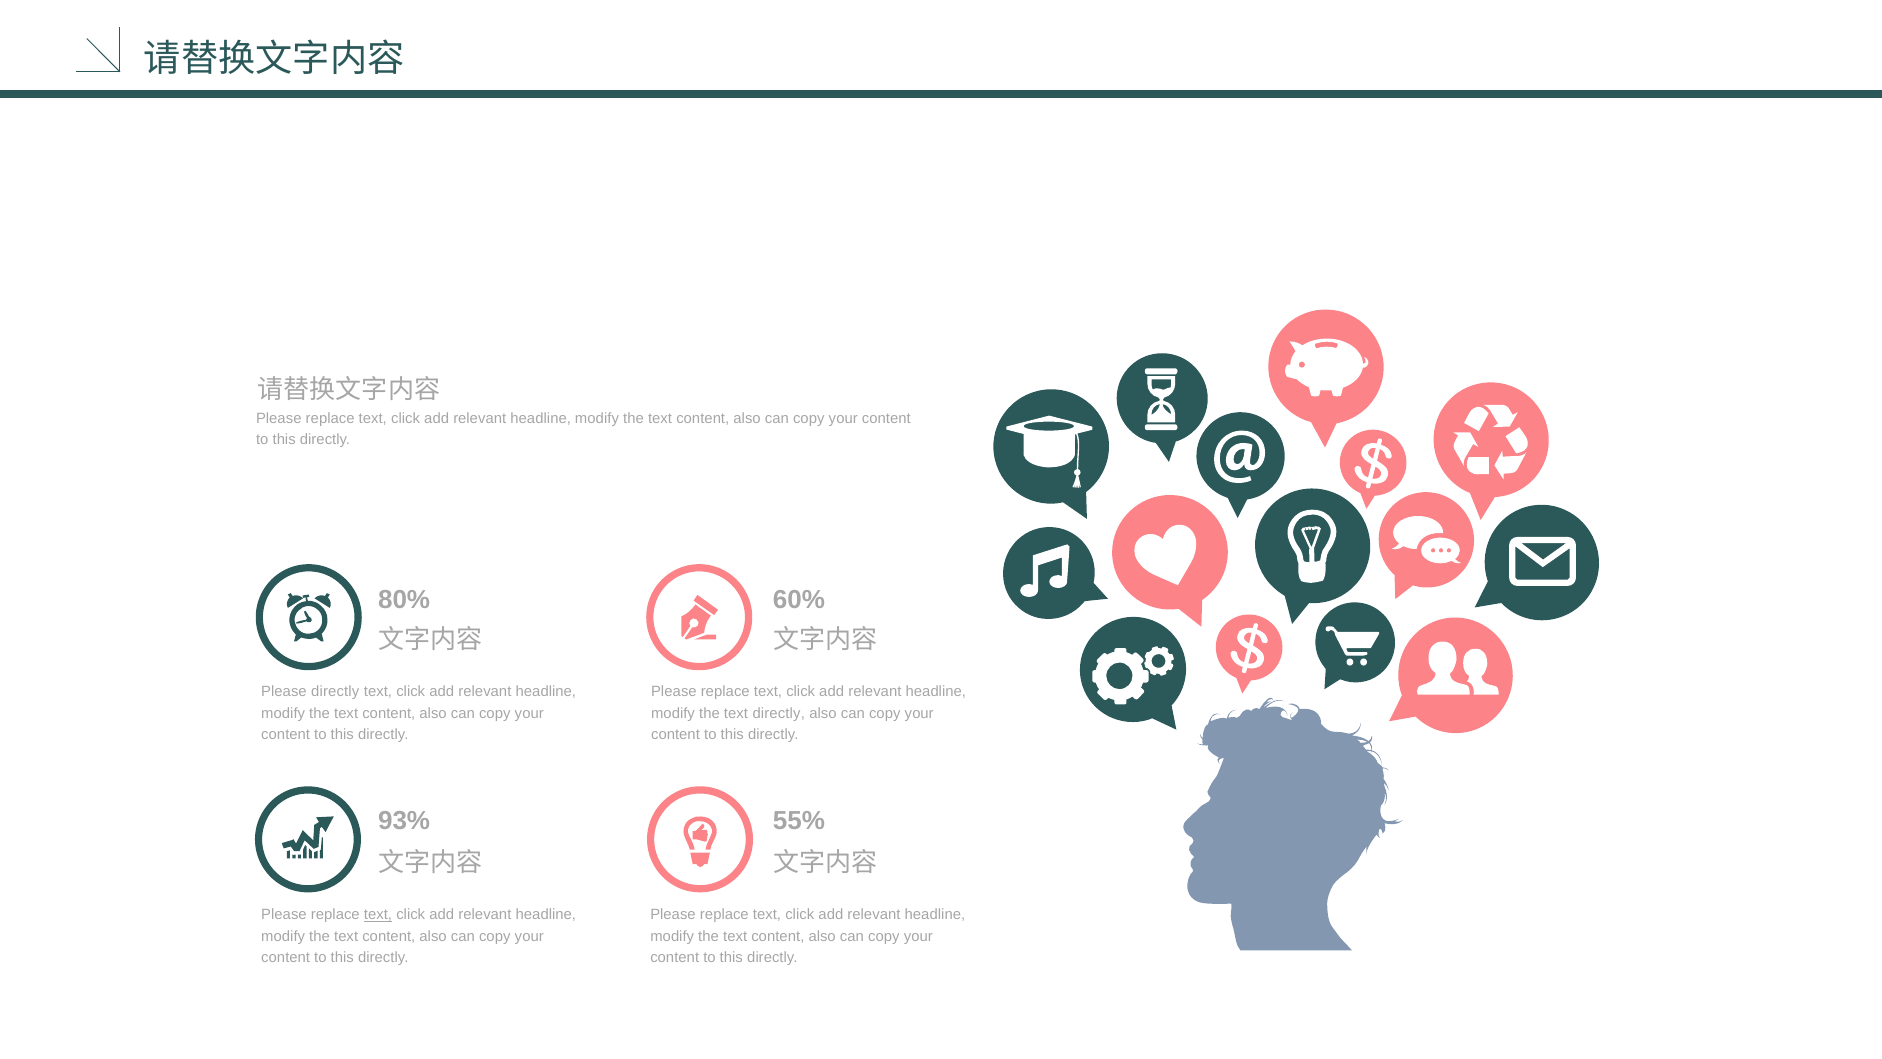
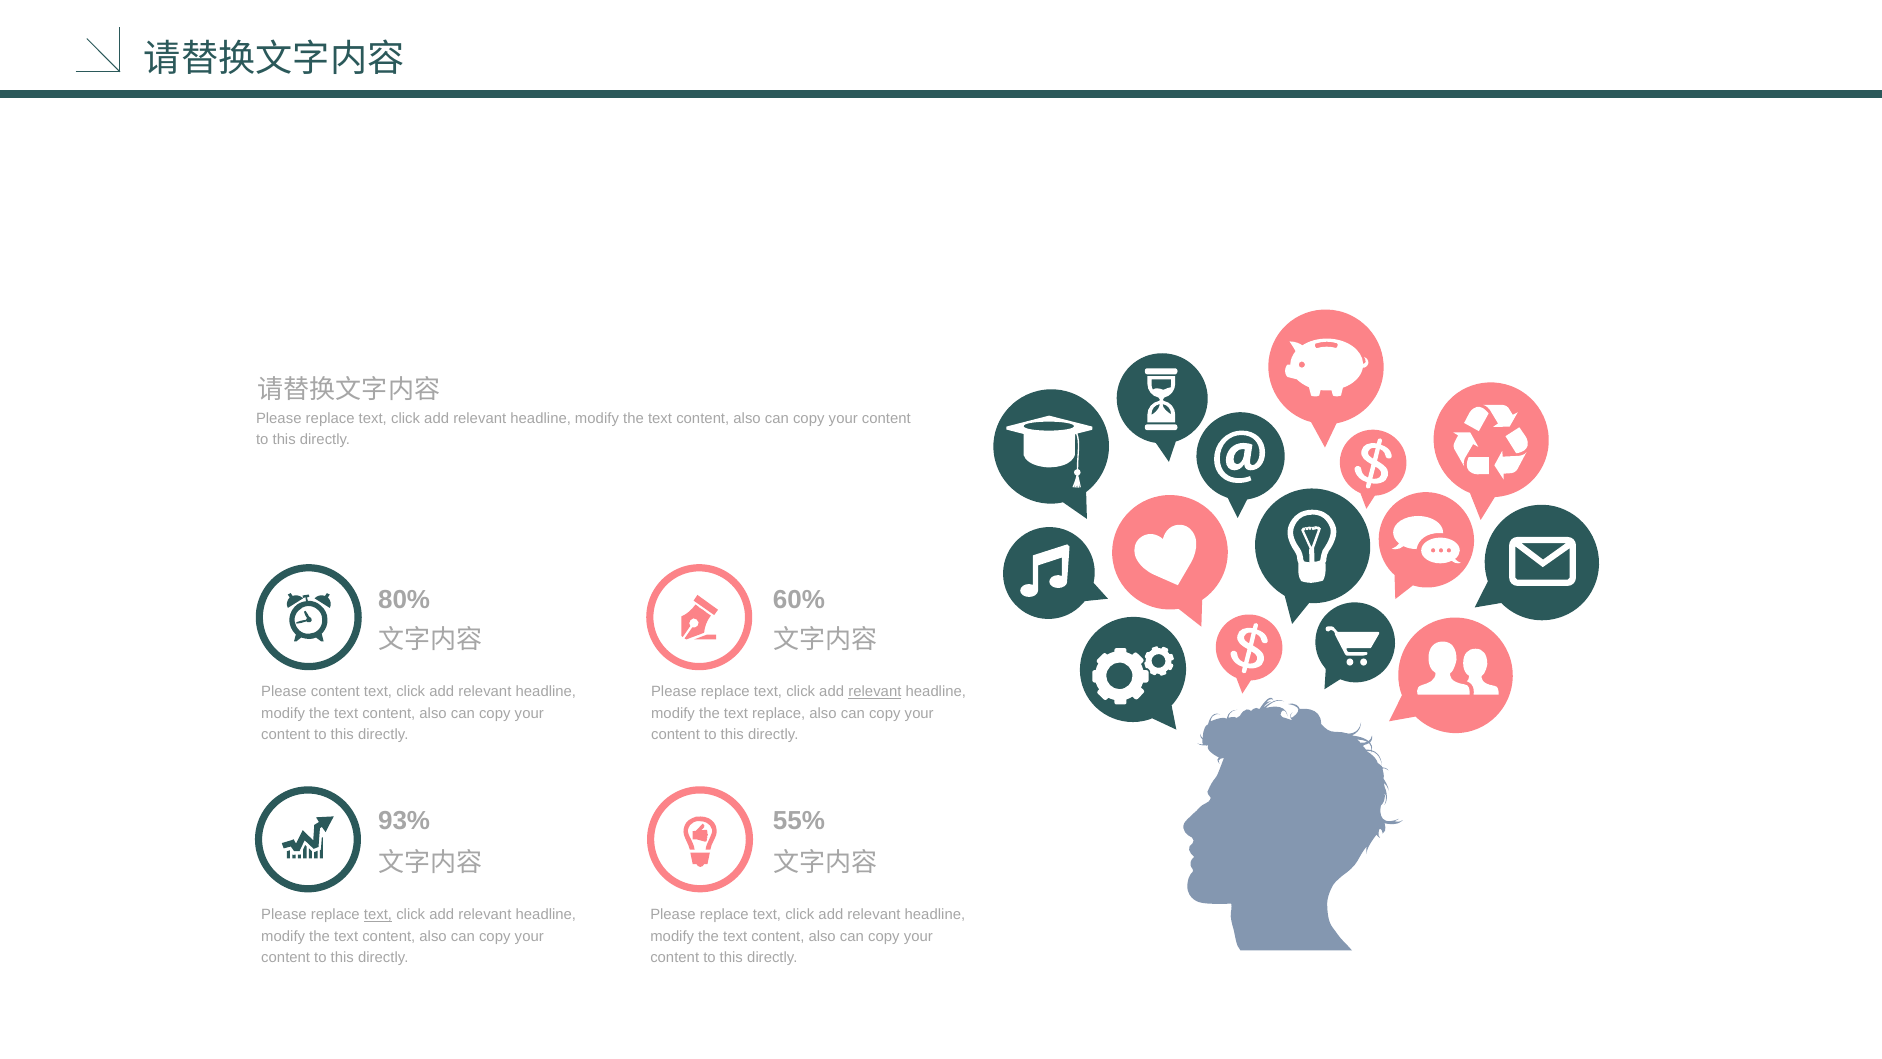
Please directly: directly -> content
relevant at (875, 692) underline: none -> present
text directly: directly -> replace
